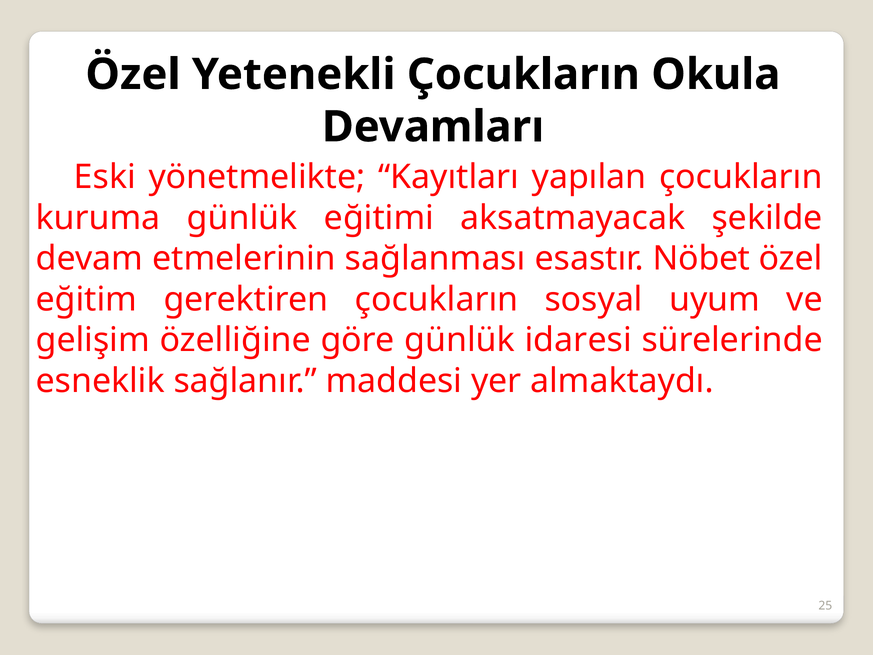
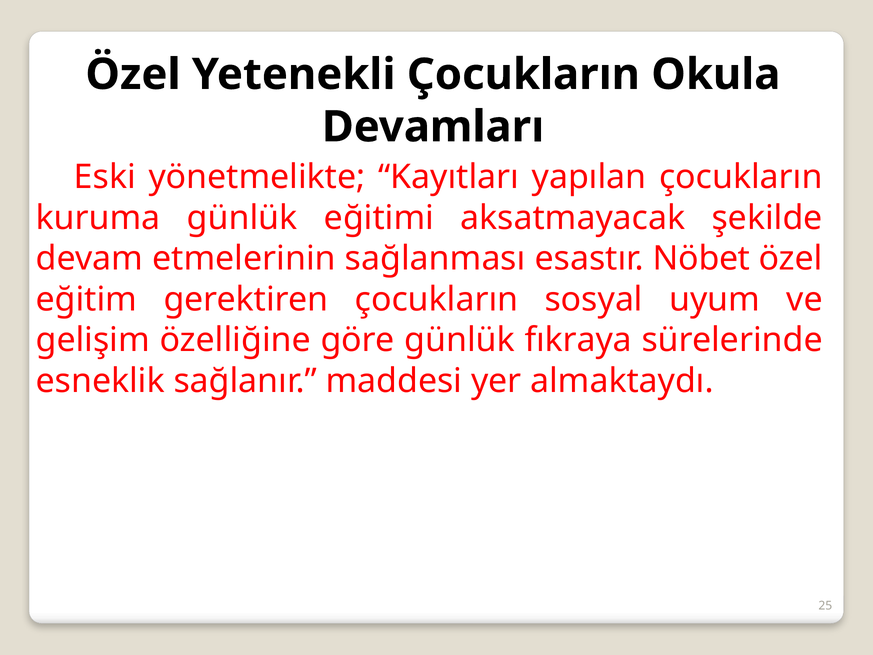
idaresi: idaresi -> fıkraya
